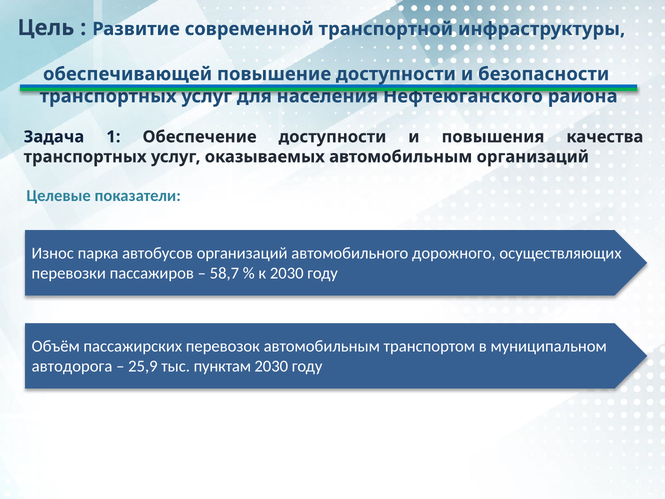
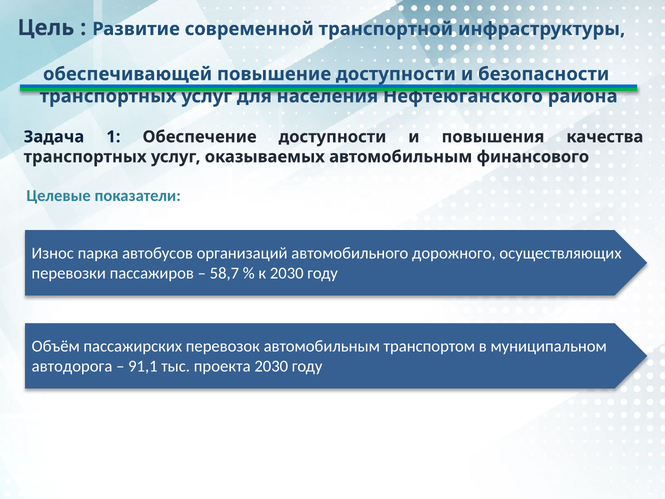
автомобильным организаций: организаций -> финансового
25,9: 25,9 -> 91,1
пунктам: пунктам -> проекта
